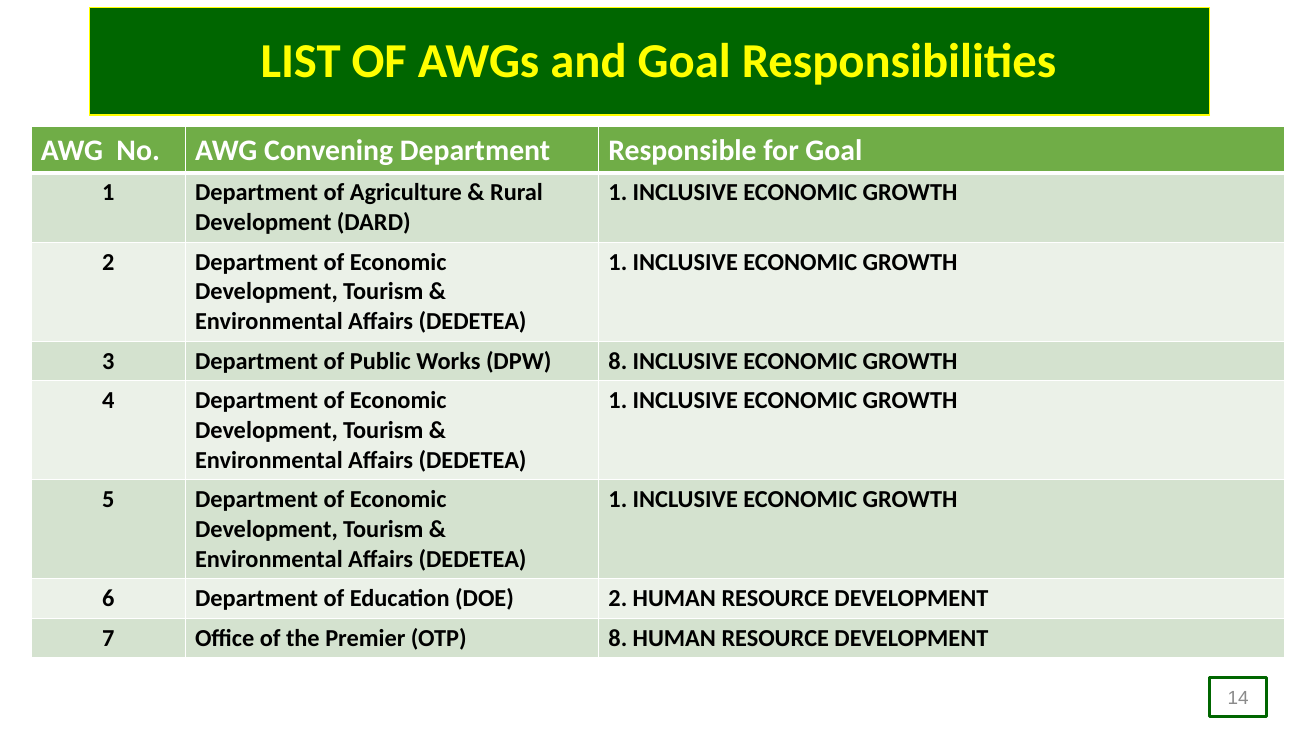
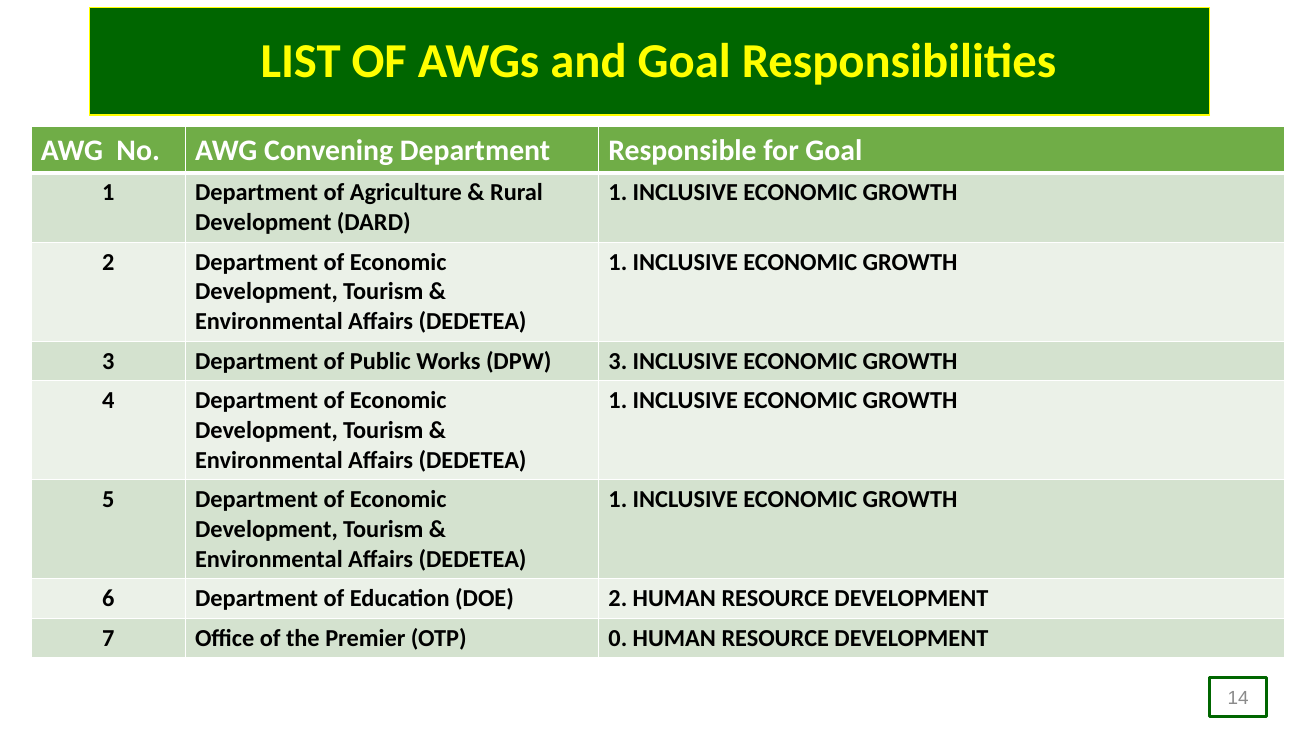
DPW 8: 8 -> 3
OTP 8: 8 -> 0
